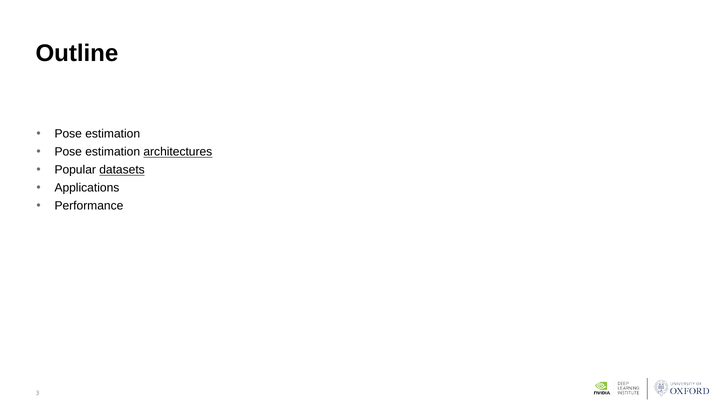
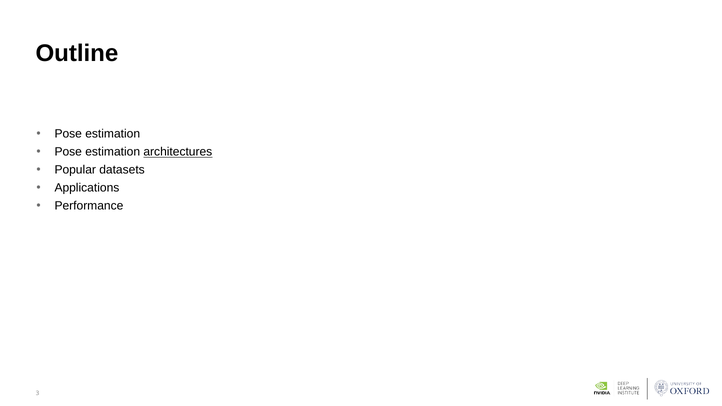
datasets underline: present -> none
